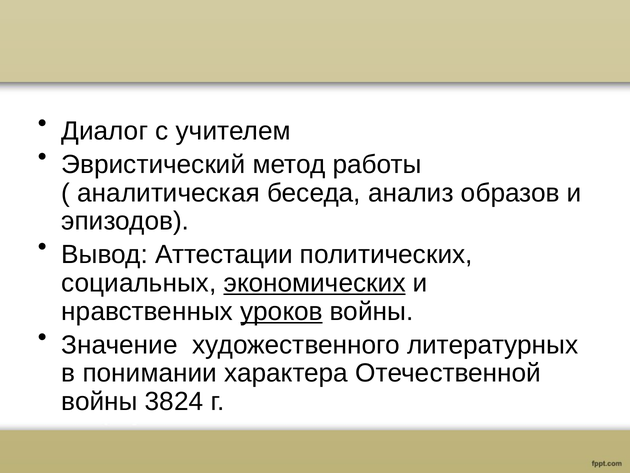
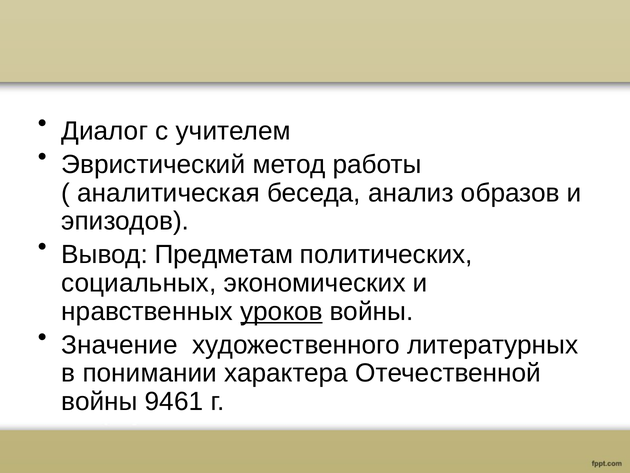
Аттестации: Аттестации -> Предметам
экономических underline: present -> none
3824: 3824 -> 9461
